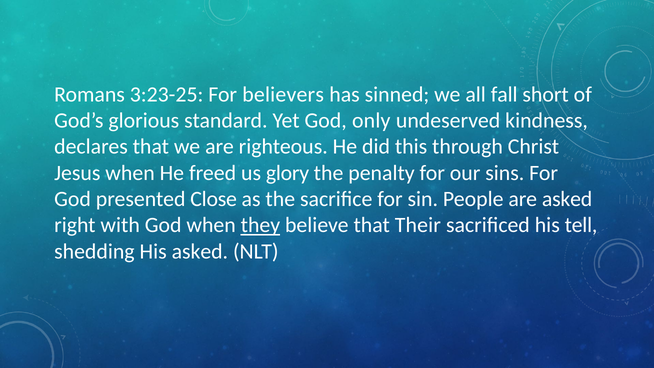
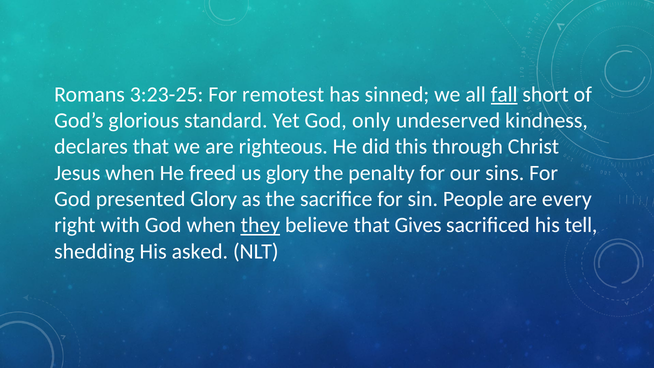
believers: believers -> remotest
fall underline: none -> present
presented Close: Close -> Glory
are asked: asked -> every
Their: Their -> Gives
